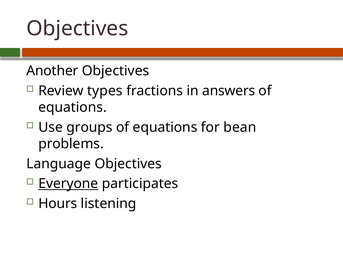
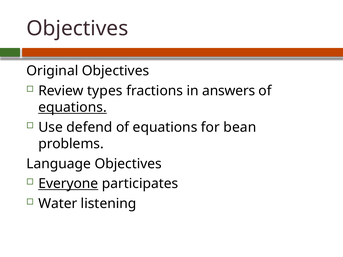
Another: Another -> Original
equations at (73, 107) underline: none -> present
groups: groups -> defend
Hours: Hours -> Water
